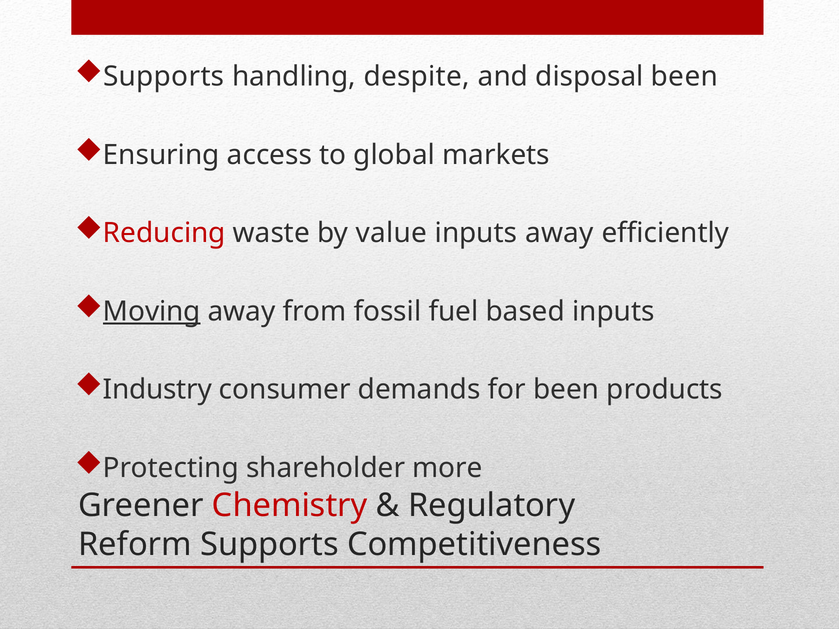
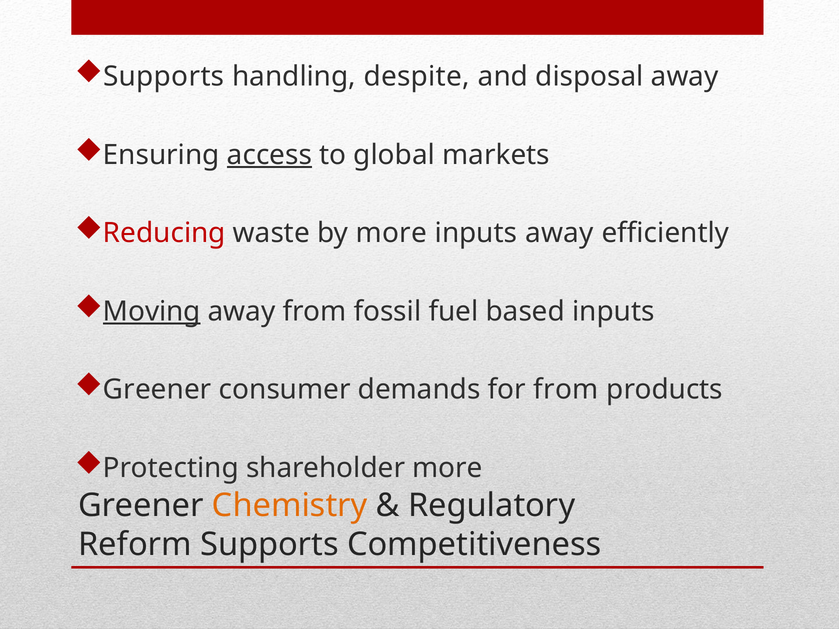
disposal been: been -> away
access underline: none -> present
by value: value -> more
Industry at (157, 390): Industry -> Greener
for been: been -> from
Chemistry colour: red -> orange
